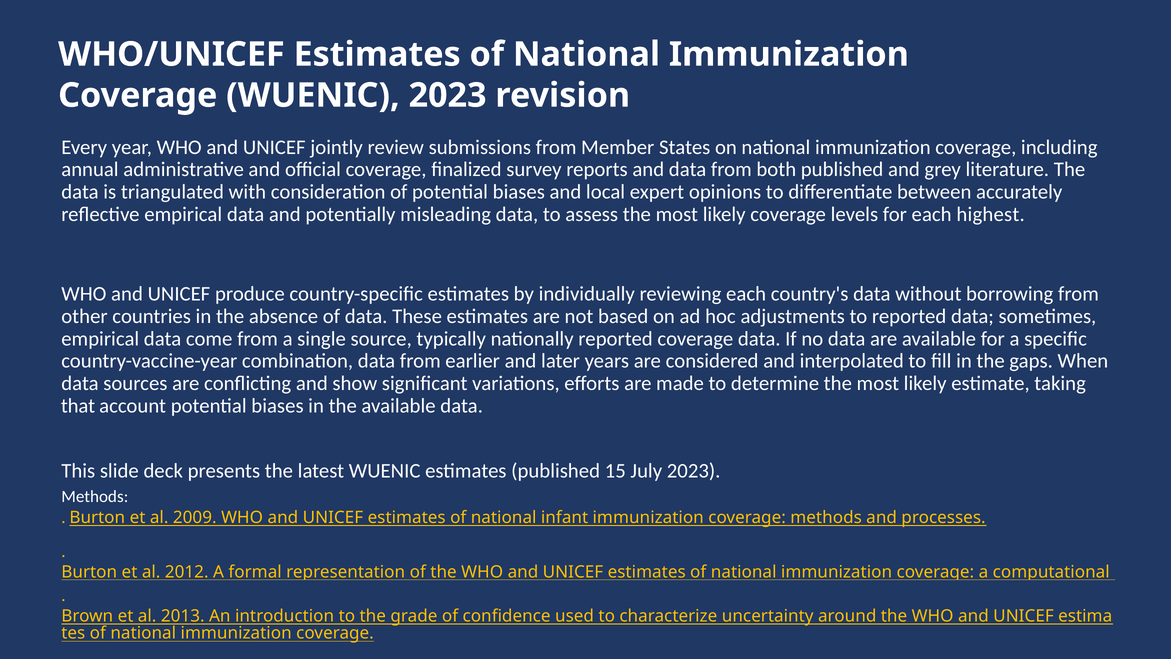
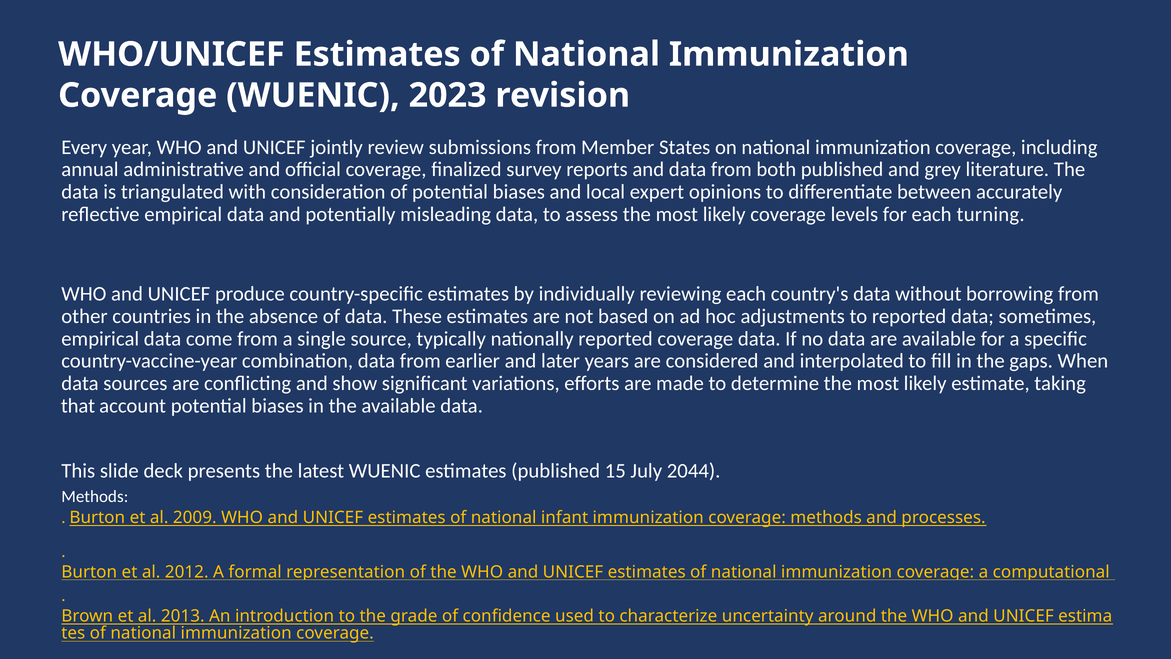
highest: highest -> turning
July 2023: 2023 -> 2044
